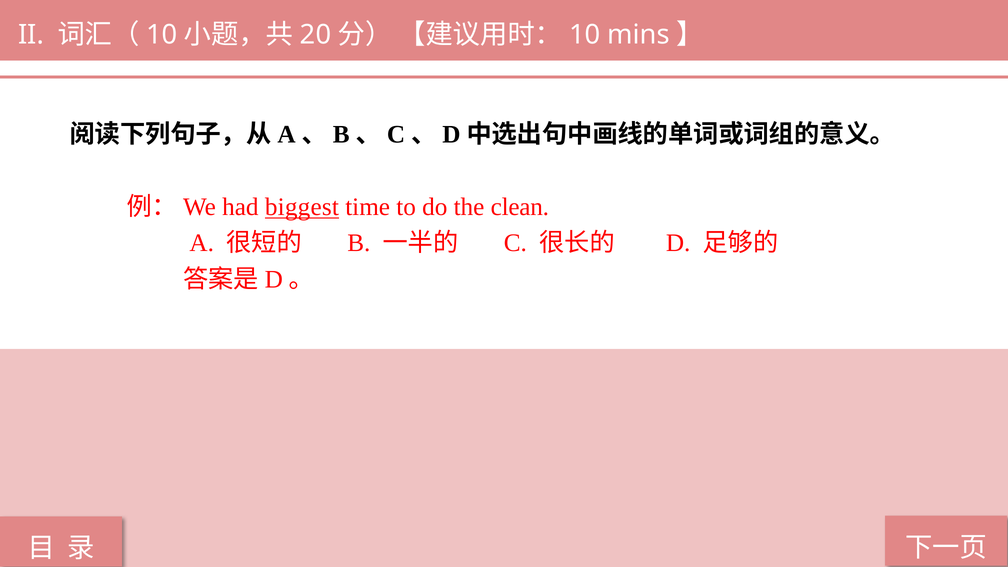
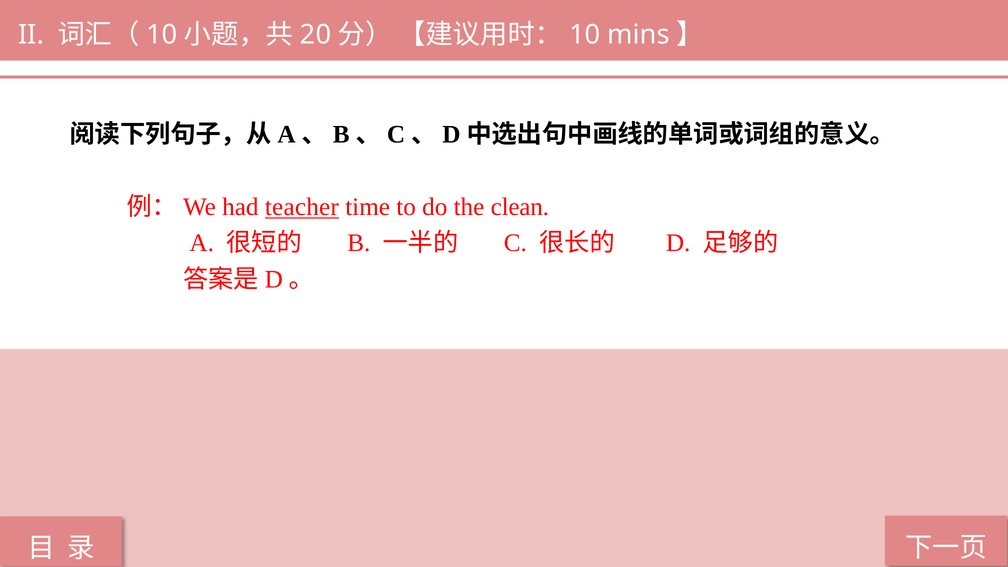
biggest: biggest -> teacher
